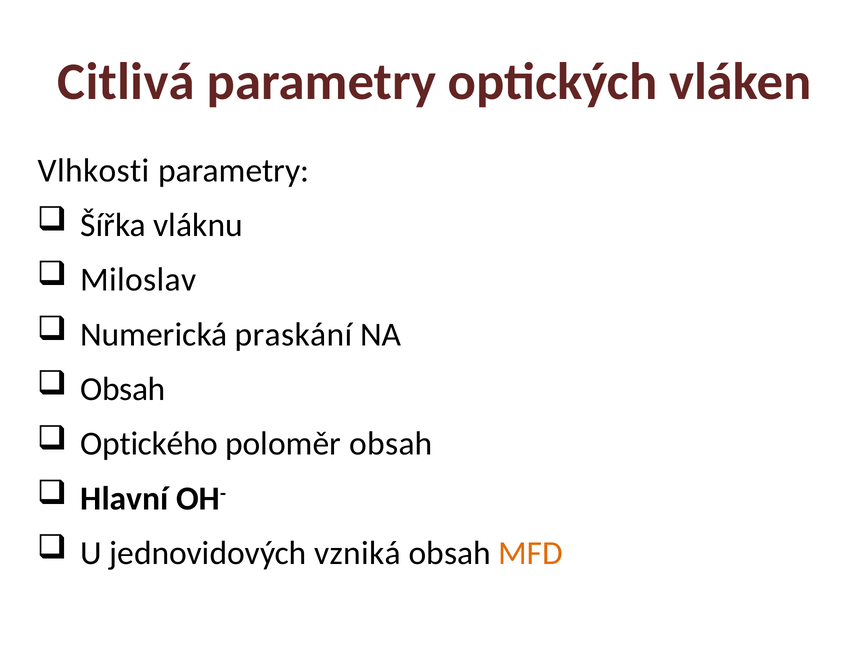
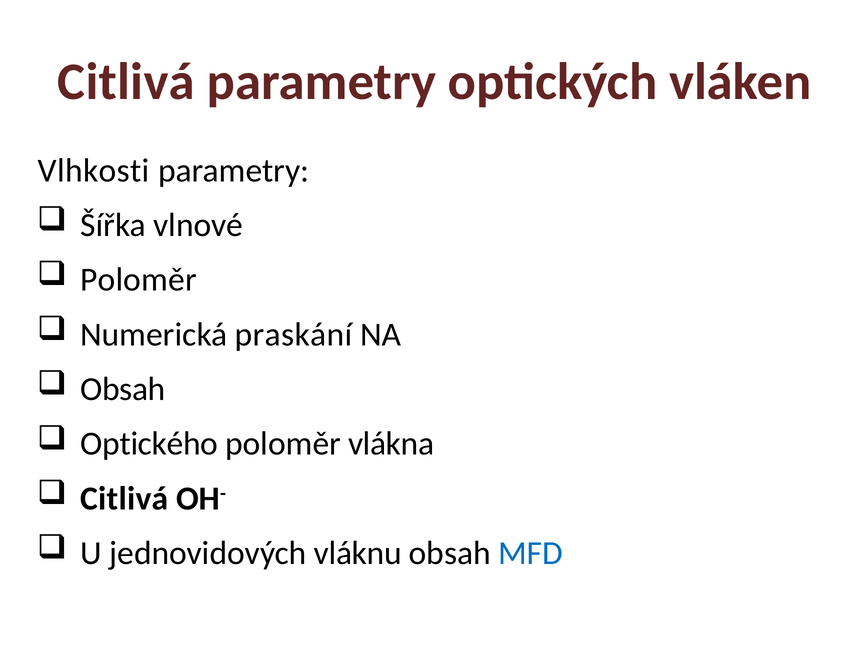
vláknu: vláknu -> vlnové
Miloslav at (138, 280): Miloslav -> Poloměr
poloměr obsah: obsah -> vlákna
Hlavní at (125, 499): Hlavní -> Citlivá
vzniká: vzniká -> vláknu
MFD colour: orange -> blue
